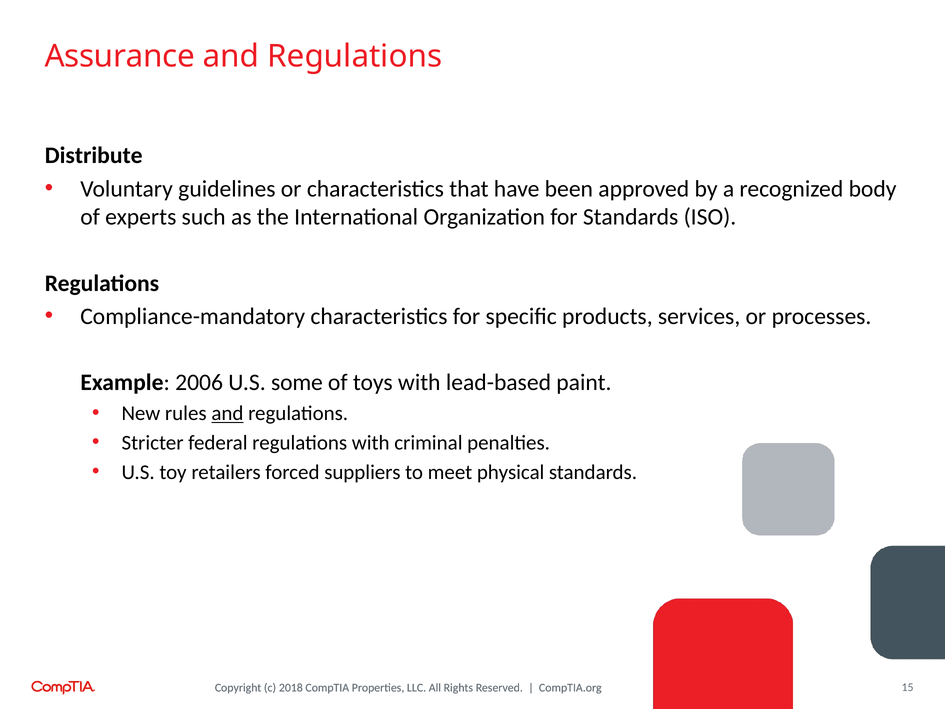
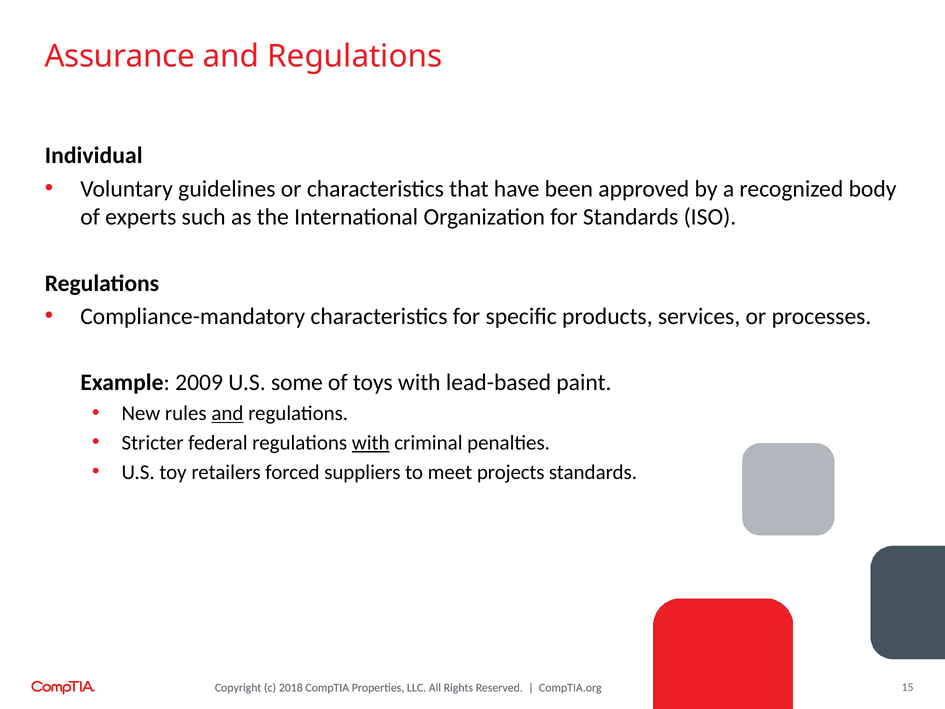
Distribute: Distribute -> Individual
2006: 2006 -> 2009
with at (371, 443) underline: none -> present
physical: physical -> projects
